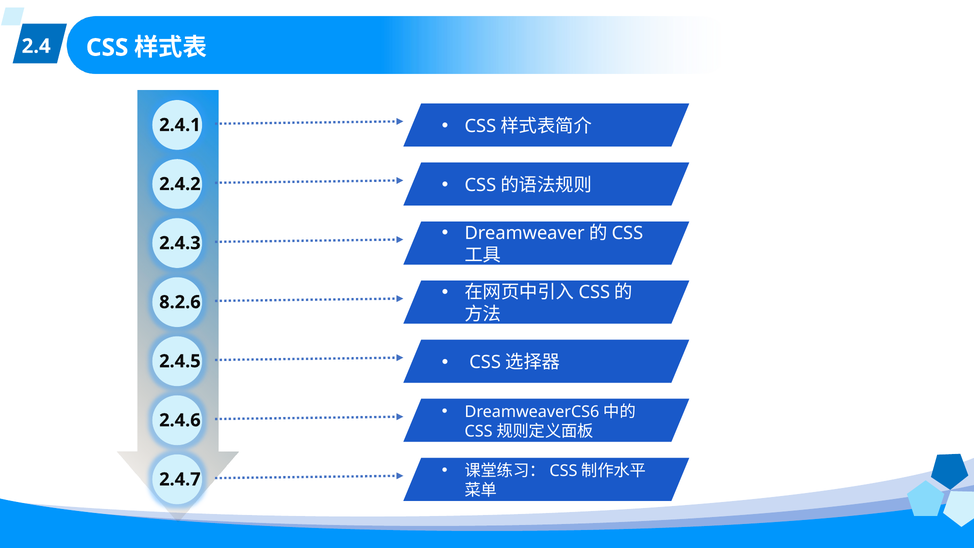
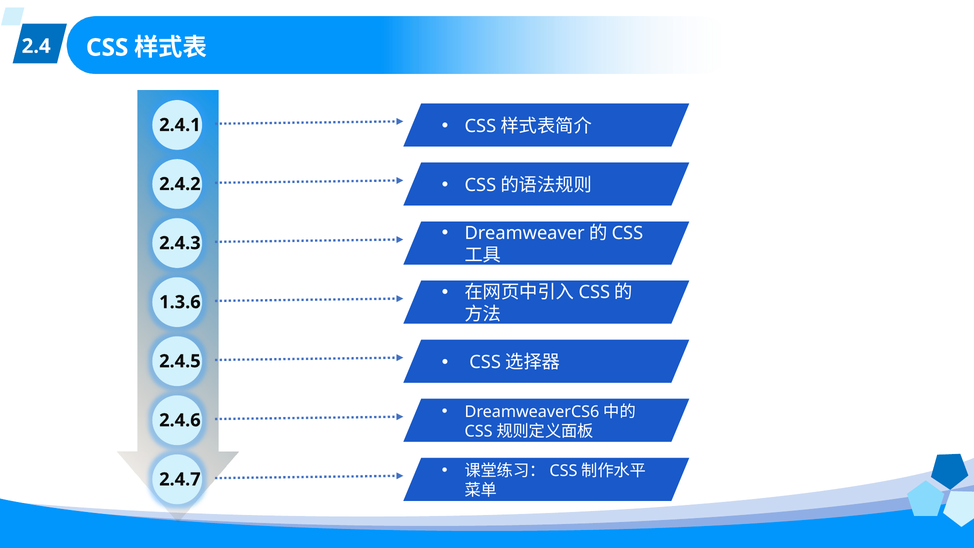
8.2.6: 8.2.6 -> 1.3.6
